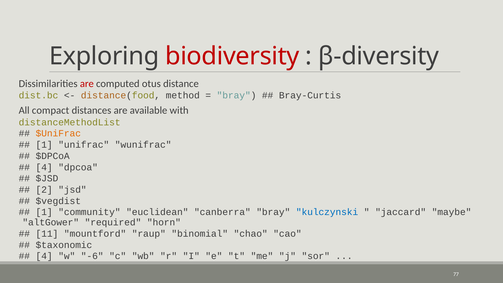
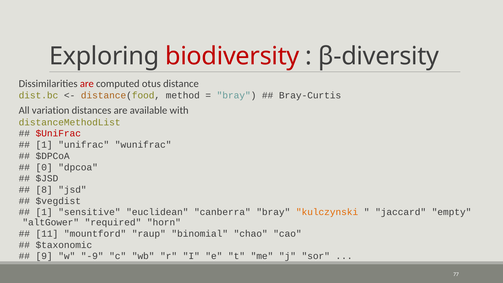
compact: compact -> variation
$UniFrac colour: orange -> red
4 at (44, 167): 4 -> 0
2: 2 -> 8
community: community -> sensitive
kulczynski colour: blue -> orange
maybe: maybe -> empty
4 at (44, 256): 4 -> 9
-6: -6 -> -9
